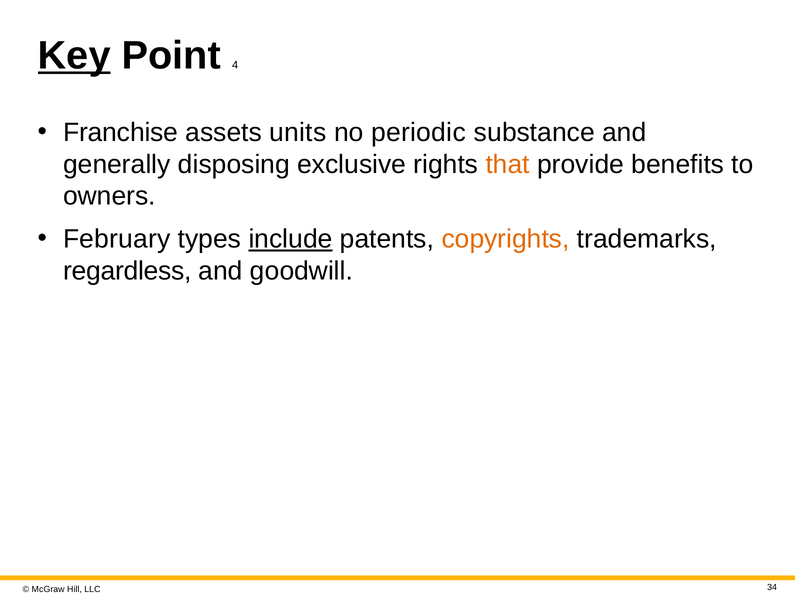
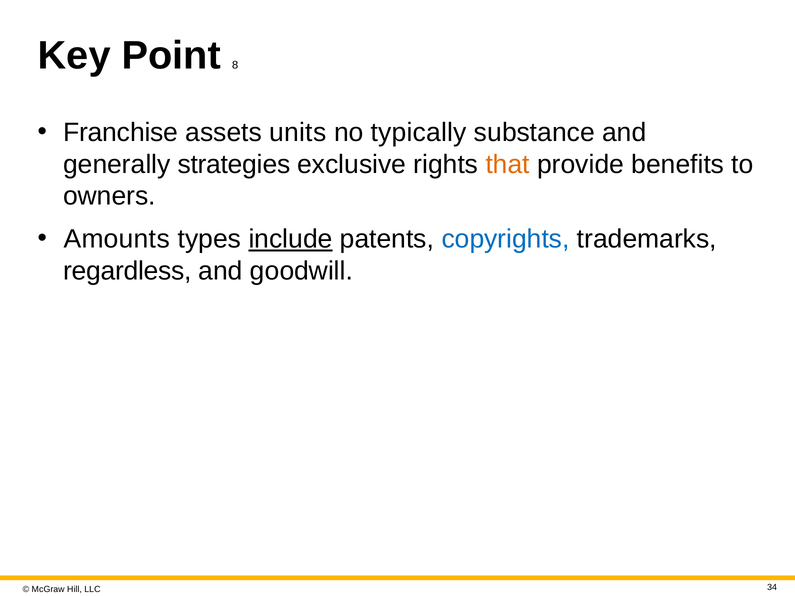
Key underline: present -> none
4: 4 -> 8
periodic: periodic -> typically
disposing: disposing -> strategies
February: February -> Amounts
copyrights colour: orange -> blue
